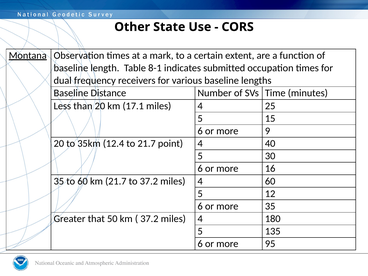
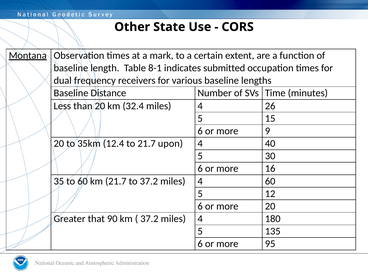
17.1: 17.1 -> 32.4
25: 25 -> 26
point: point -> upon
more 35: 35 -> 20
50: 50 -> 90
